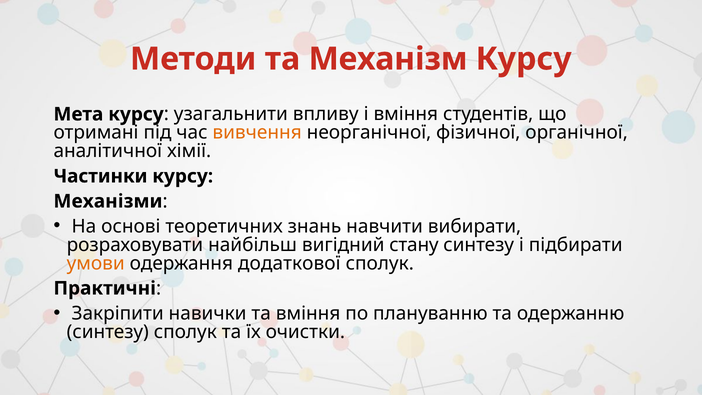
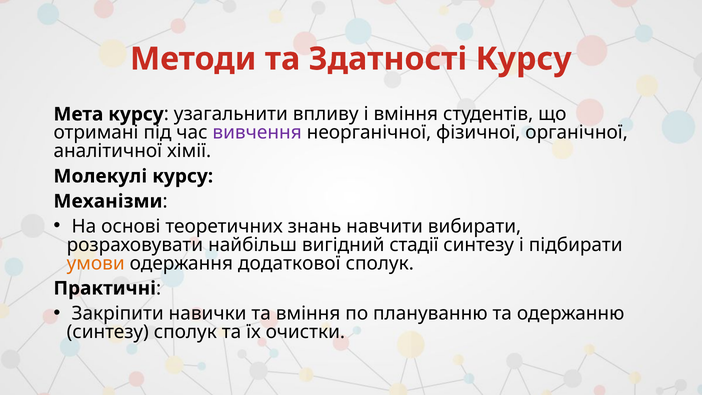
Механізм: Механізм -> Здатності
вивчення colour: orange -> purple
Частинки: Частинки -> Молекулі
стану: стану -> стадії
